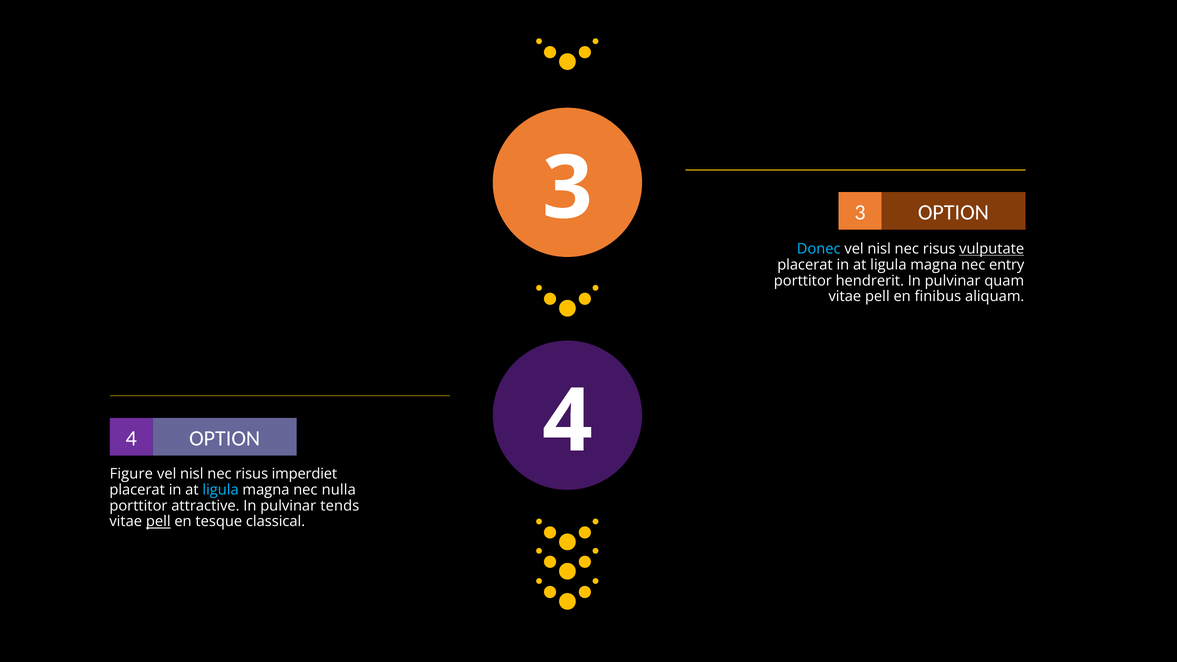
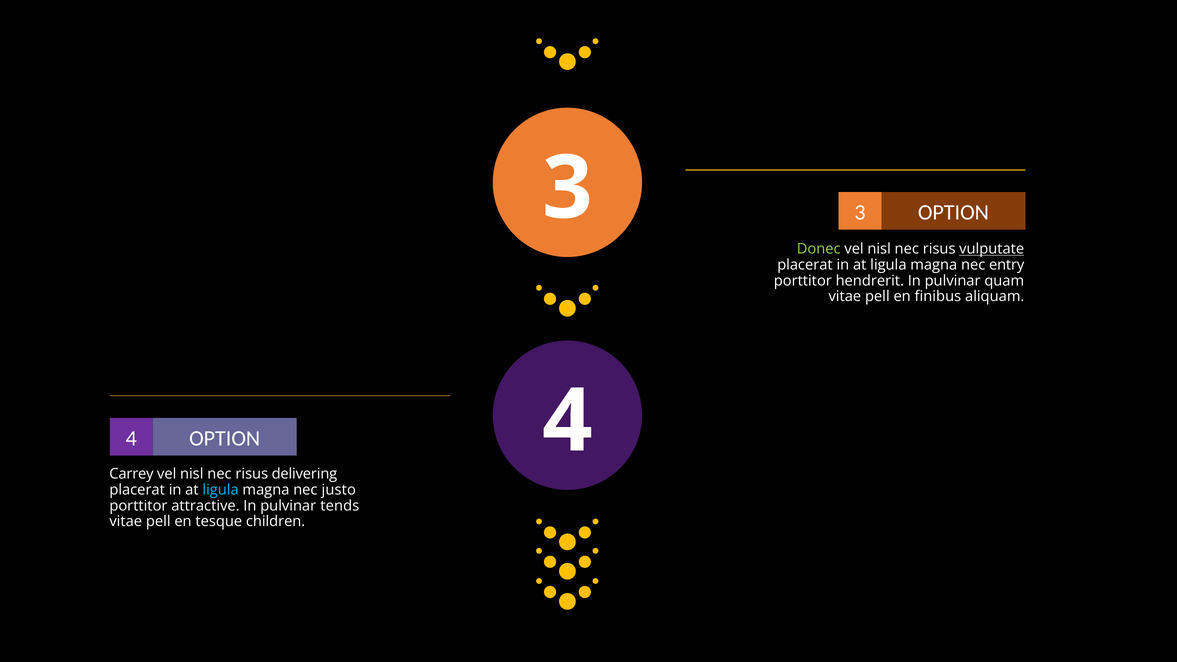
Donec colour: light blue -> light green
Figure: Figure -> Carrey
imperdiet: imperdiet -> delivering
nulla: nulla -> justo
pell at (158, 522) underline: present -> none
classical: classical -> children
